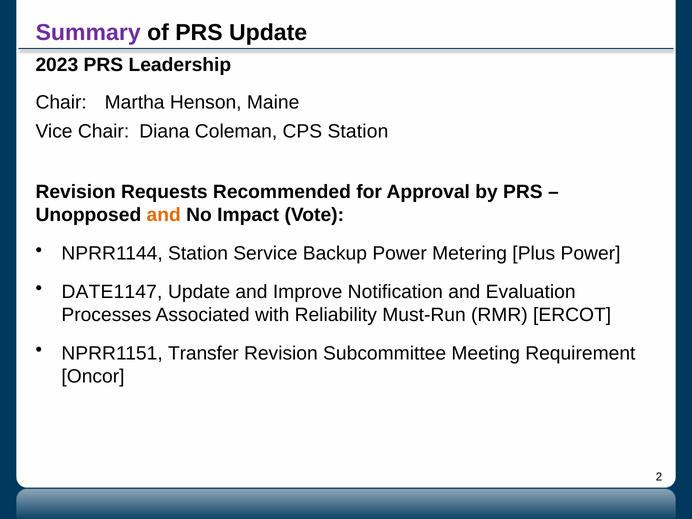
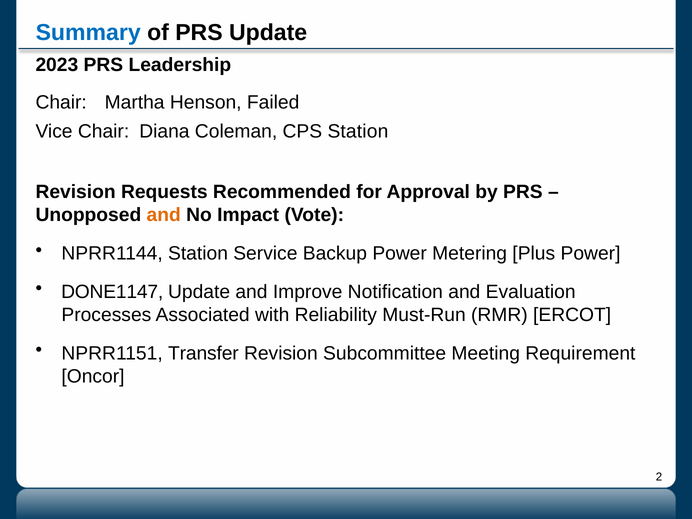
Summary colour: purple -> blue
Maine: Maine -> Failed
DATE1147: DATE1147 -> DONE1147
